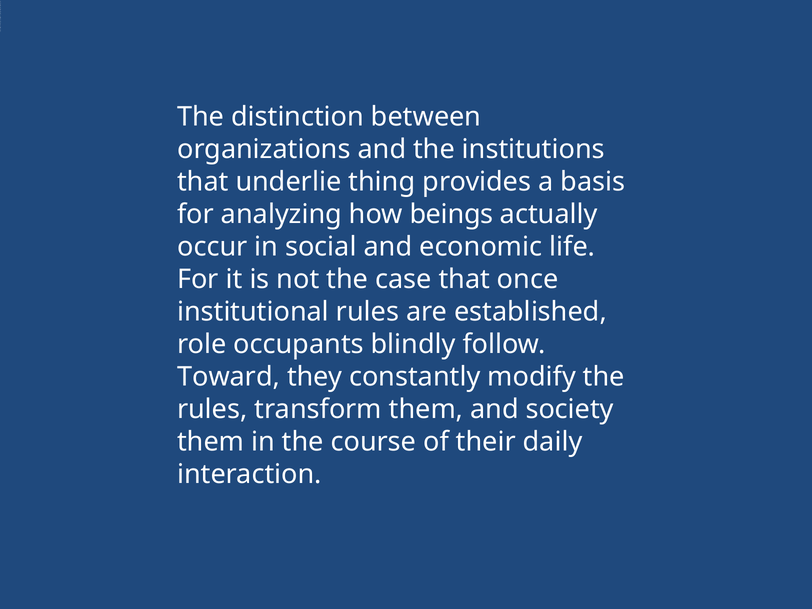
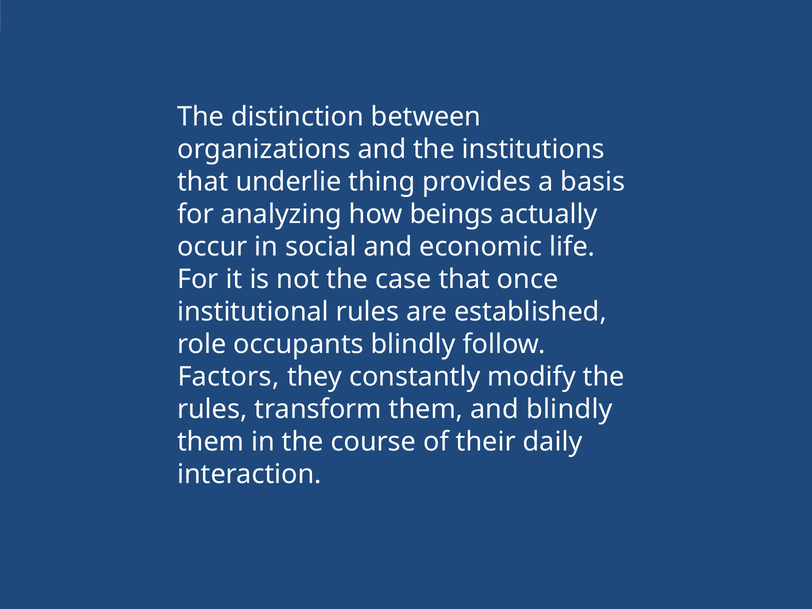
Toward: Toward -> Factors
and society: society -> blindly
